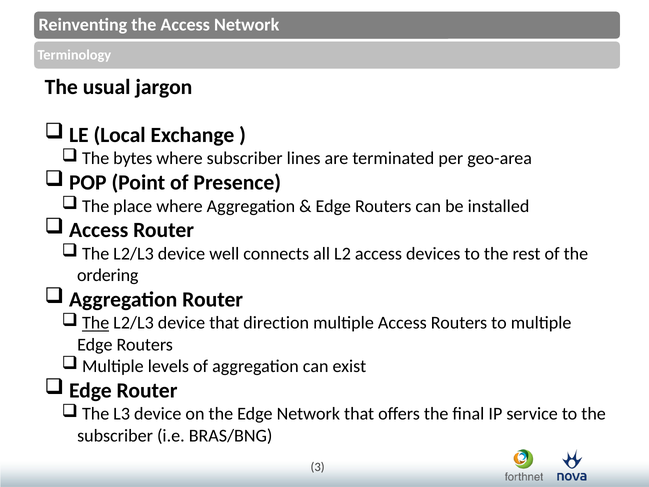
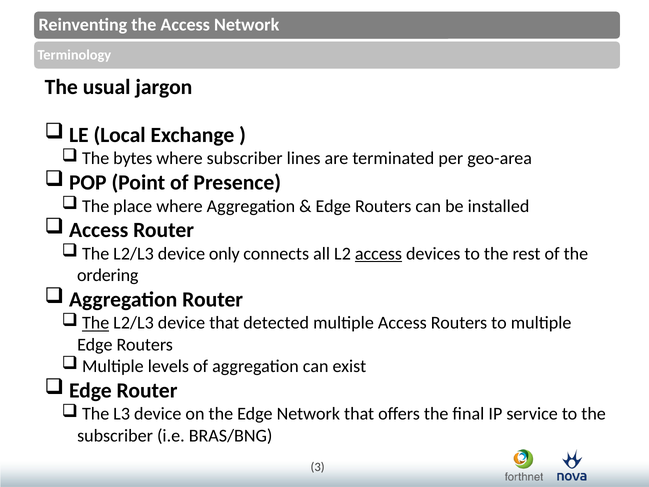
well: well -> only
access at (378, 254) underline: none -> present
direction: direction -> detected
